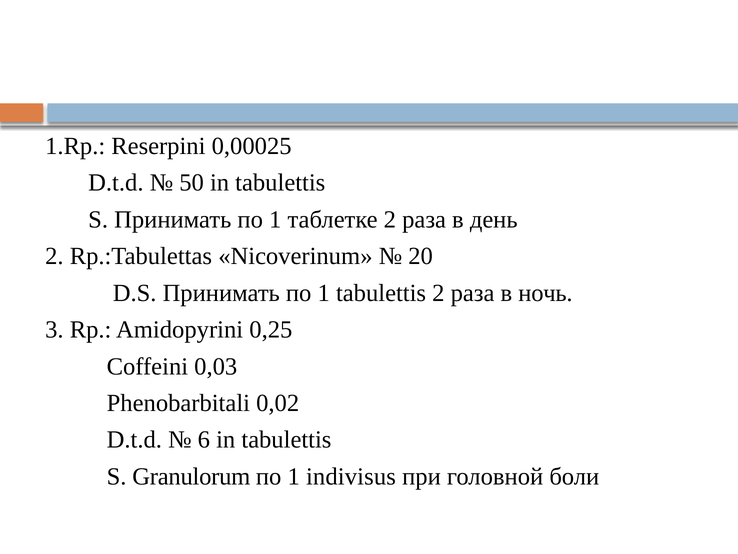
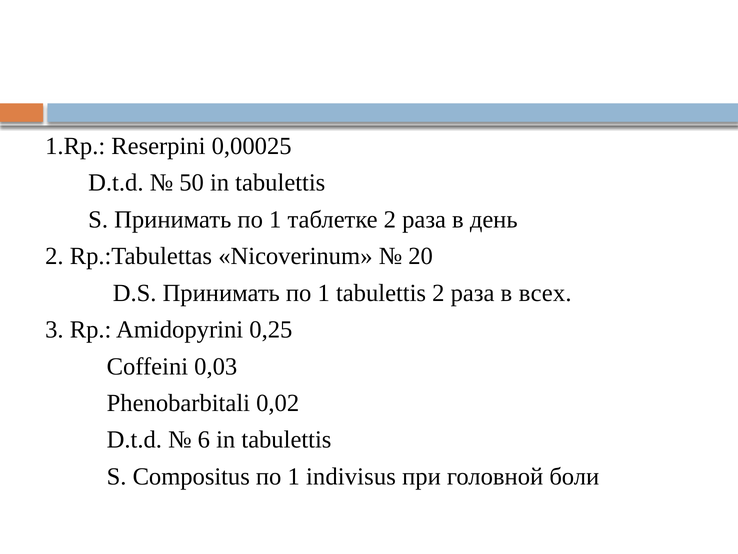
ночь: ночь -> всех
Granulorum: Granulorum -> Compositus
